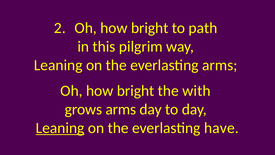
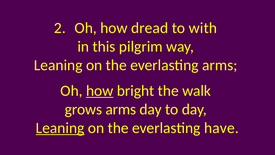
2 Oh how bright: bright -> dread
path: path -> with
how at (100, 91) underline: none -> present
with: with -> walk
